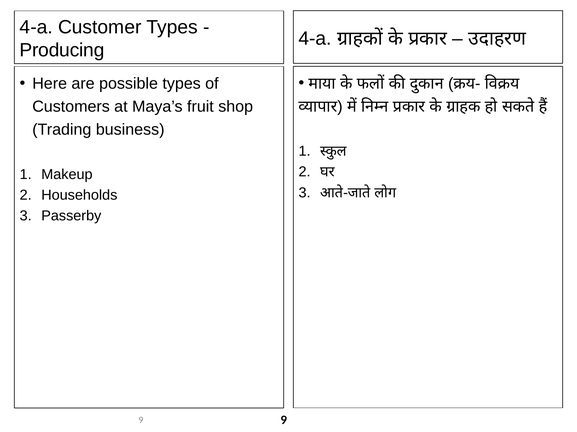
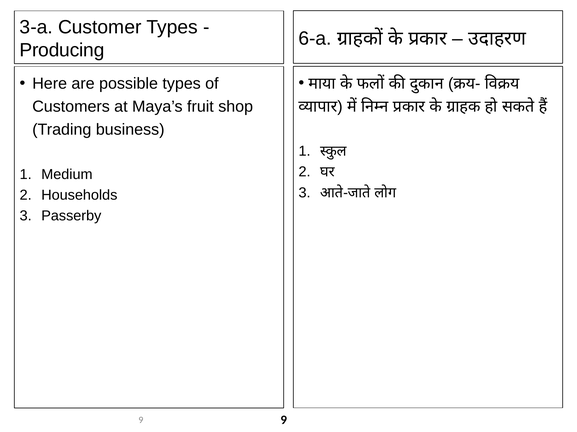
4-a at (36, 27): 4-a -> 3-a
4-a at (315, 38): 4-a -> 6-a
Makeup: Makeup -> Medium
